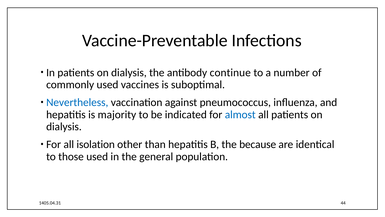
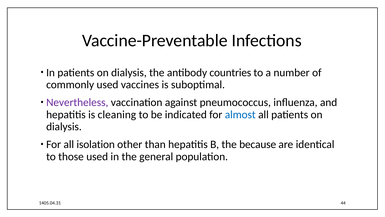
continue: continue -> countries
Nevertheless colour: blue -> purple
majority: majority -> cleaning
